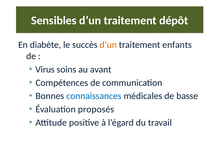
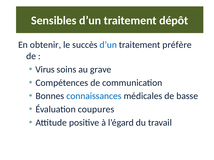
diabète: diabète -> obtenir
d’un at (108, 45) colour: orange -> blue
enfants: enfants -> préfère
avant: avant -> grave
proposés: proposés -> coupures
